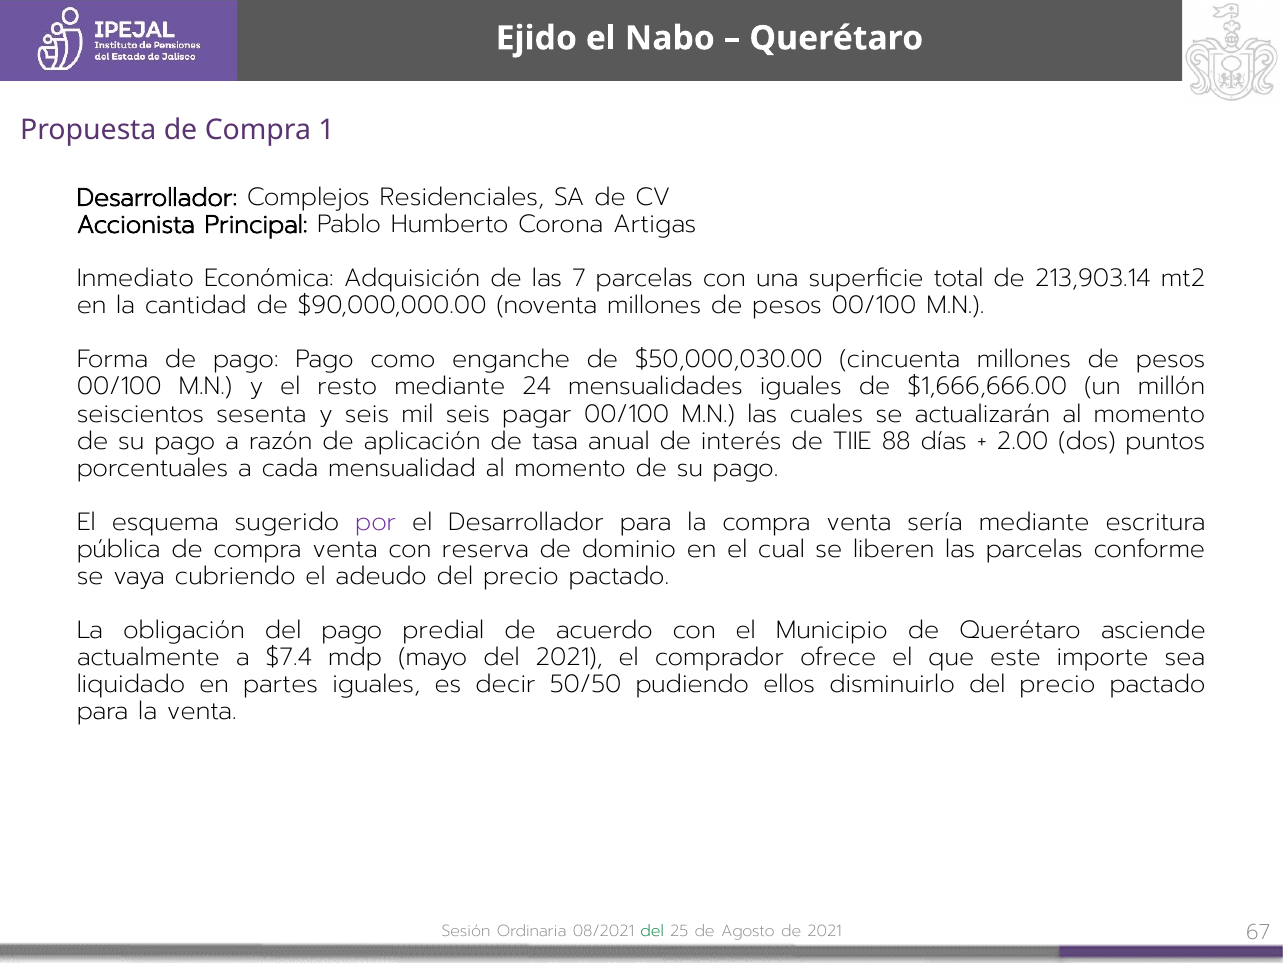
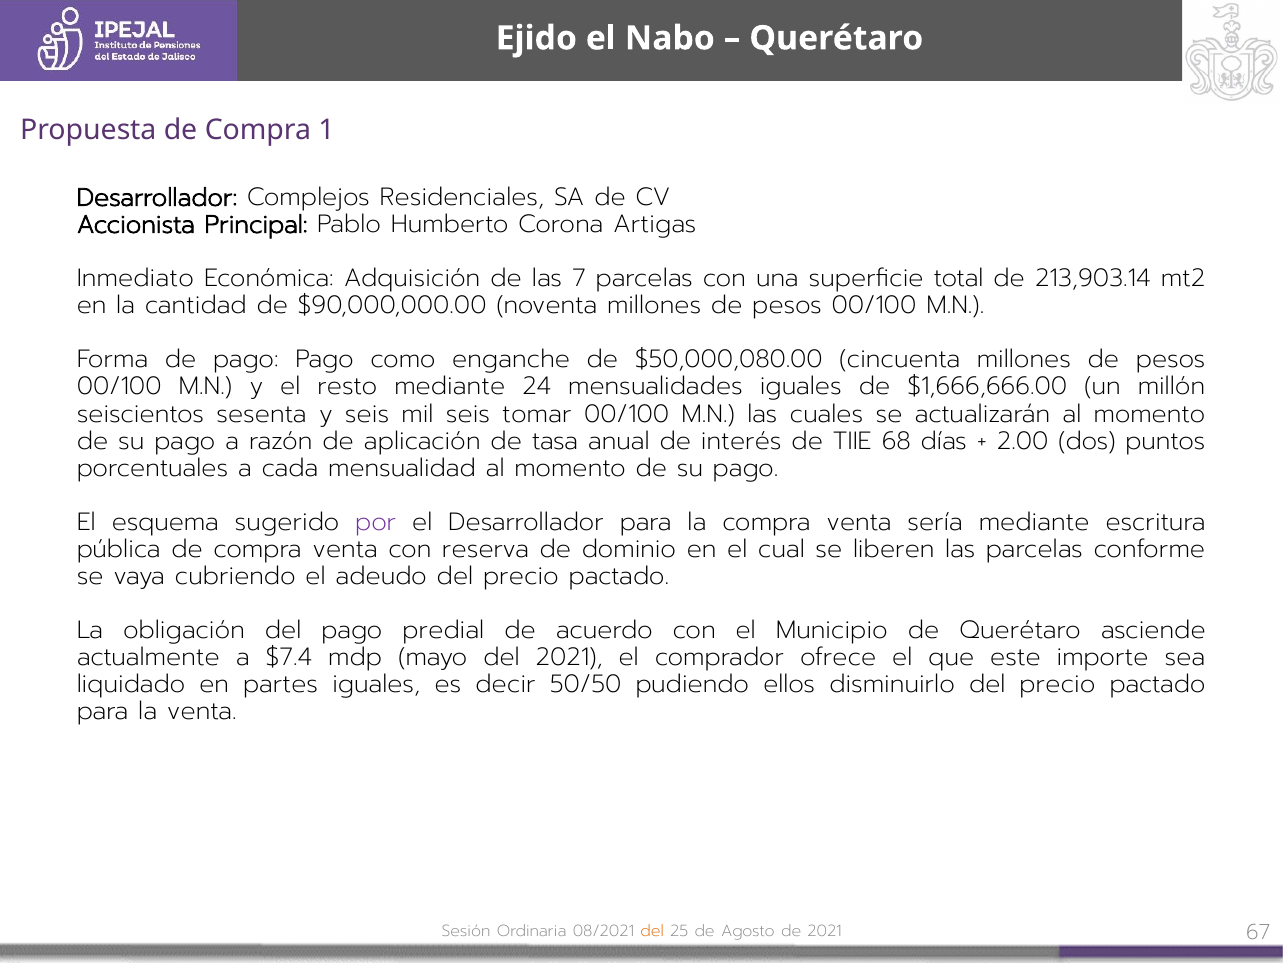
$50,000,030.00: $50,000,030.00 -> $50,000,080.00
pagar: pagar -> tomar
88: 88 -> 68
del at (652, 930) colour: green -> orange
